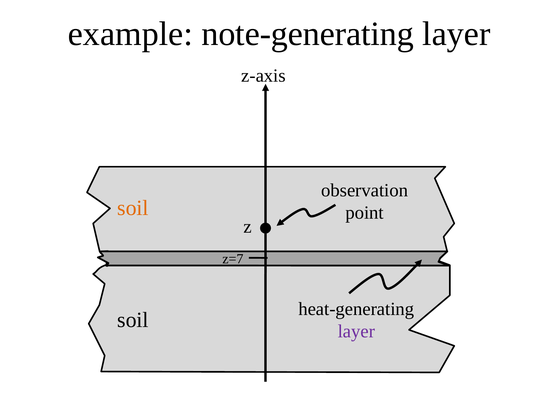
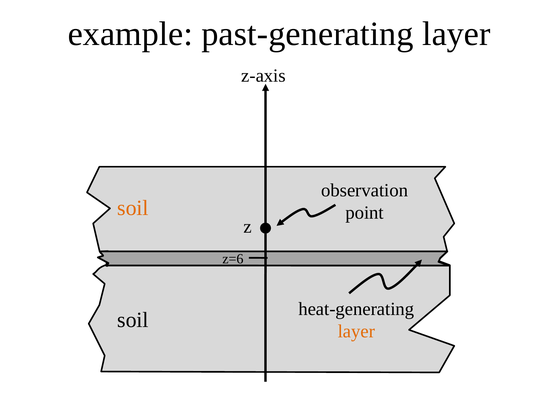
note-generating: note-generating -> past-generating
z=7: z=7 -> z=6
layer at (356, 331) colour: purple -> orange
